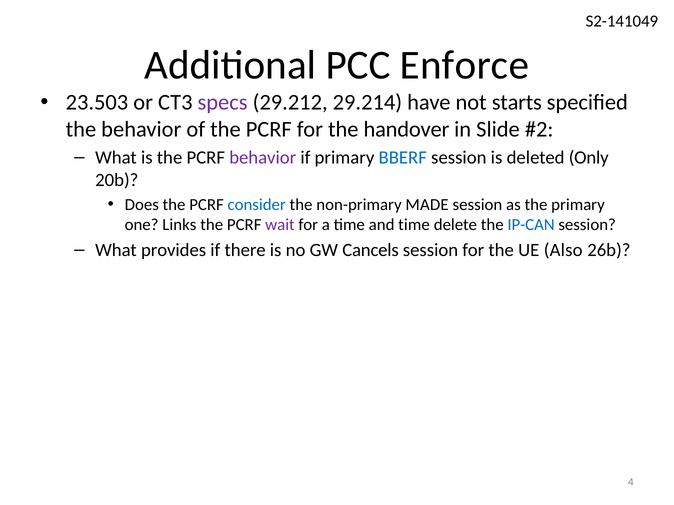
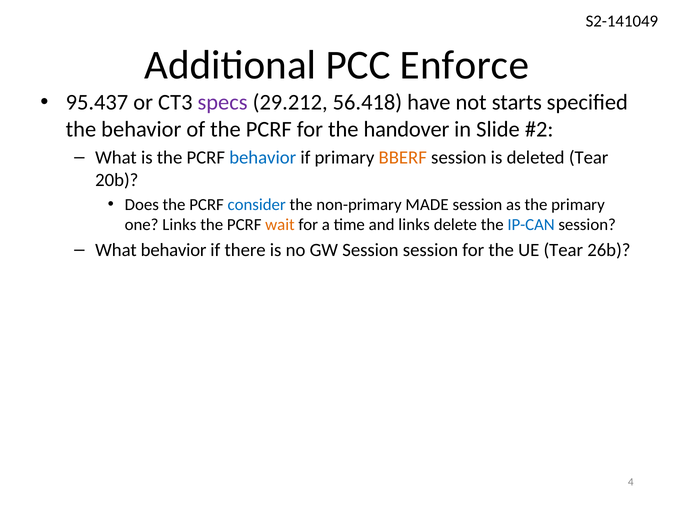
23.503: 23.503 -> 95.437
29.214: 29.214 -> 56.418
behavior at (263, 158) colour: purple -> blue
BBERF colour: blue -> orange
deleted Only: Only -> Tear
wait colour: purple -> orange
and time: time -> links
What provides: provides -> behavior
GW Cancels: Cancels -> Session
UE Also: Also -> Tear
